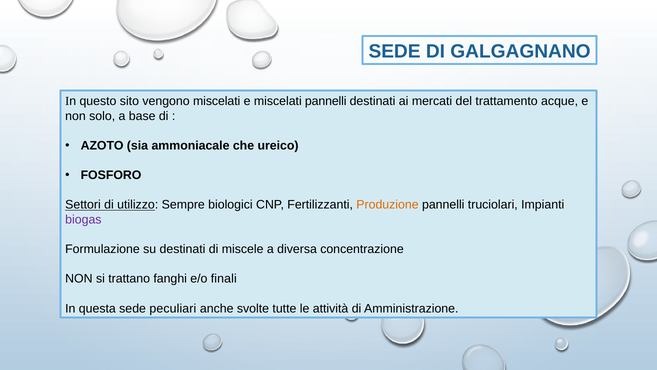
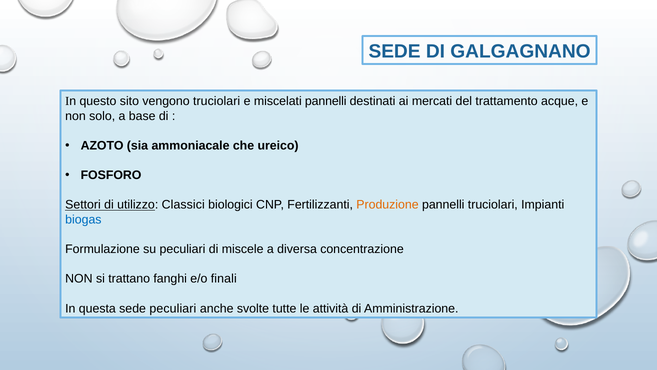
vengono miscelati: miscelati -> truciolari
Sempre: Sempre -> Classici
biogas colour: purple -> blue
su destinati: destinati -> peculiari
